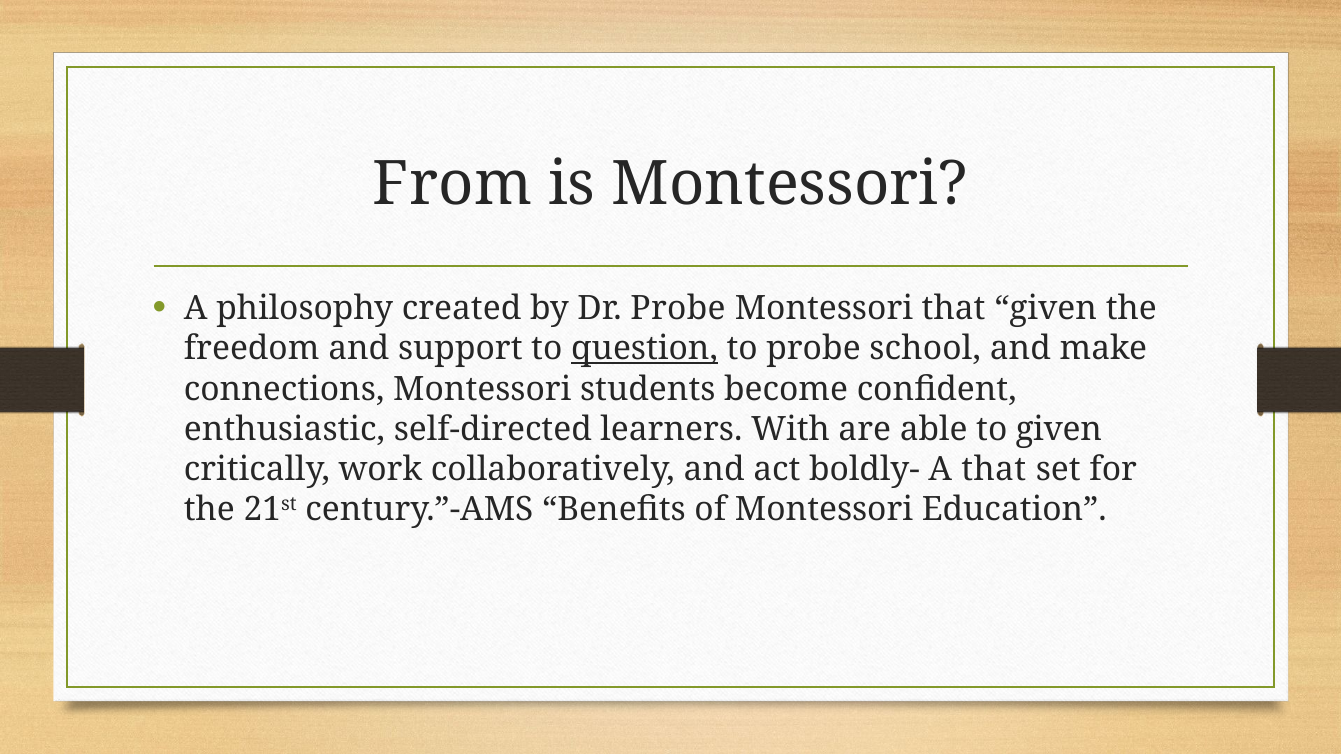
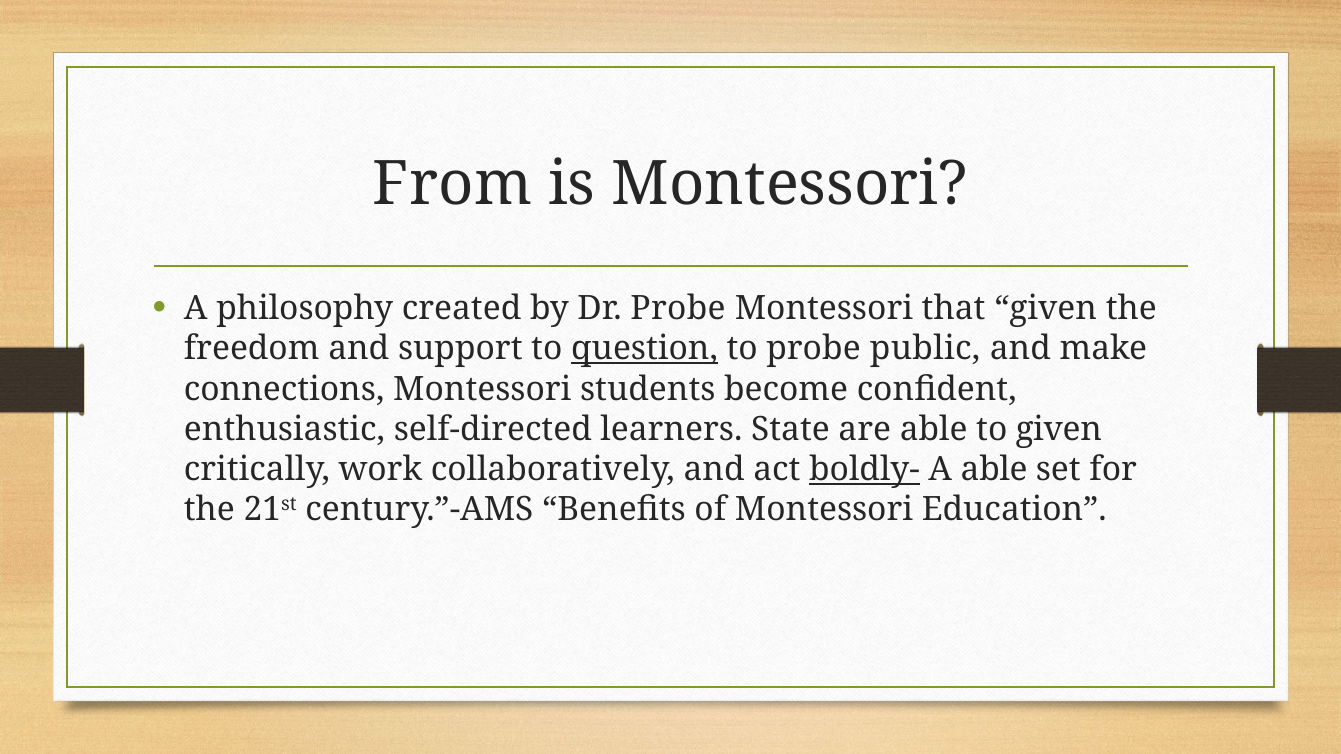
school: school -> public
With: With -> State
boldly- underline: none -> present
A that: that -> able
